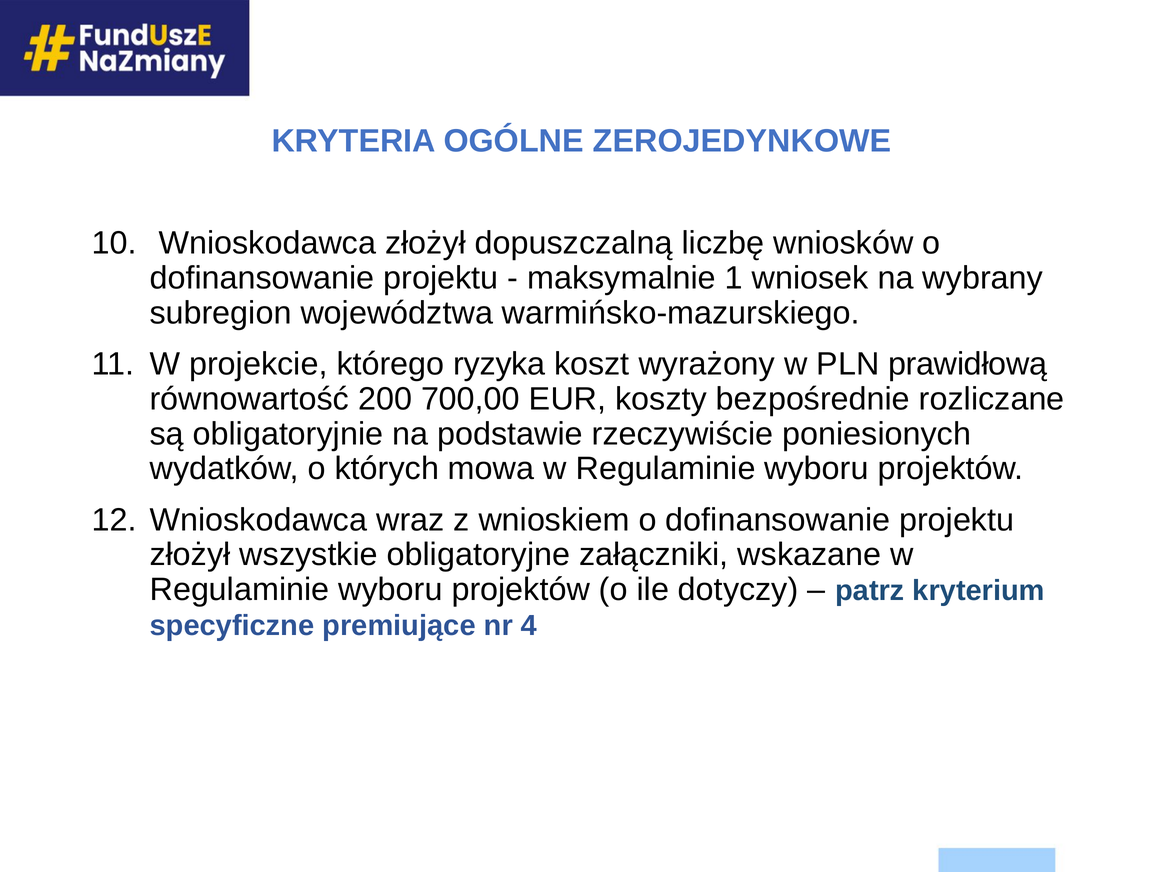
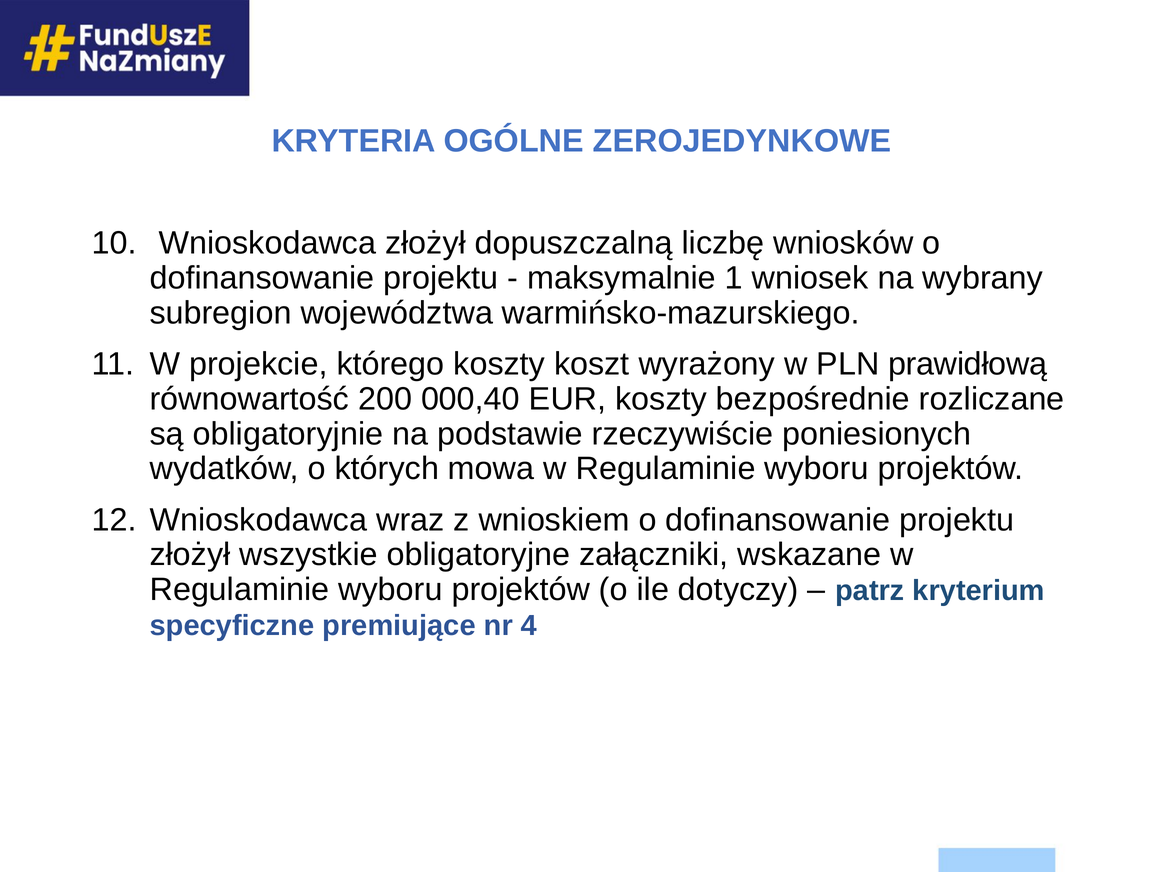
którego ryzyka: ryzyka -> koszty
700,00: 700,00 -> 000,40
